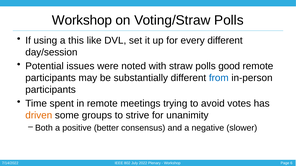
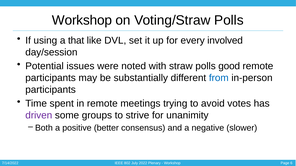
this: this -> that
every different: different -> involved
driven colour: orange -> purple
